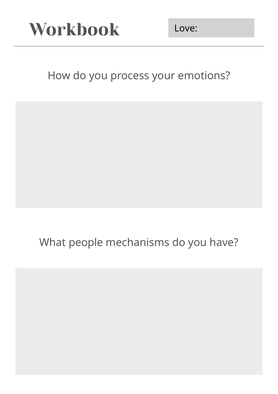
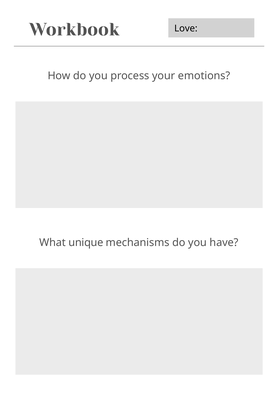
people: people -> unique
